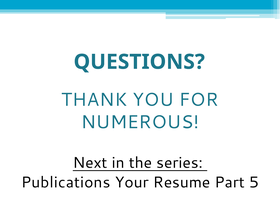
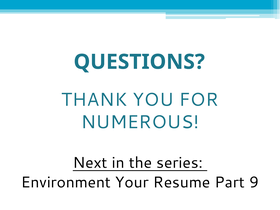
Publications: Publications -> Environment
5: 5 -> 9
